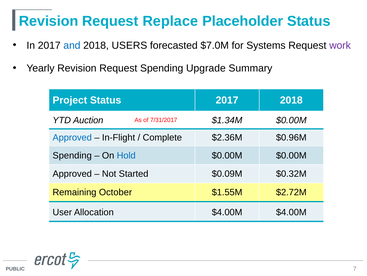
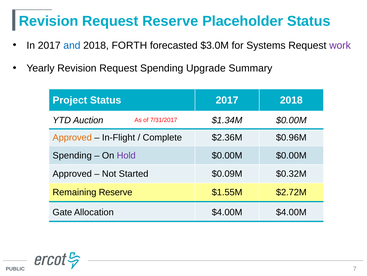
Request Replace: Replace -> Reserve
USERS: USERS -> FORTH
$7.0M: $7.0M -> $3.0M
Approved at (72, 137) colour: blue -> orange
Hold colour: blue -> purple
Remaining October: October -> Reserve
User: User -> Gate
